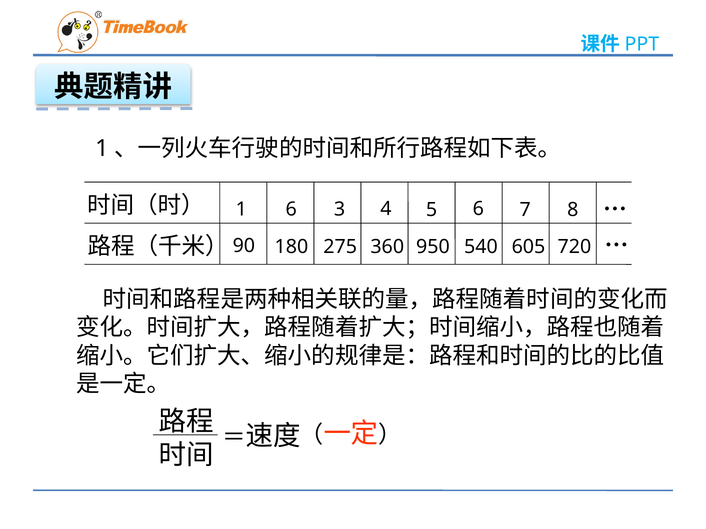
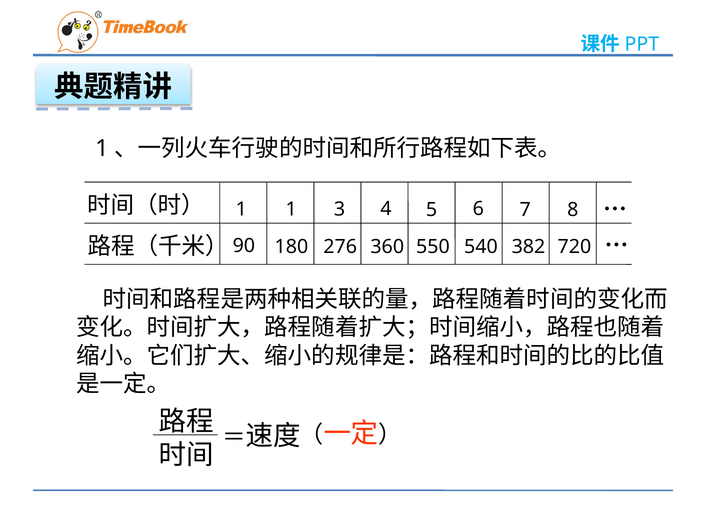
1 6: 6 -> 1
275: 275 -> 276
950: 950 -> 550
605: 605 -> 382
